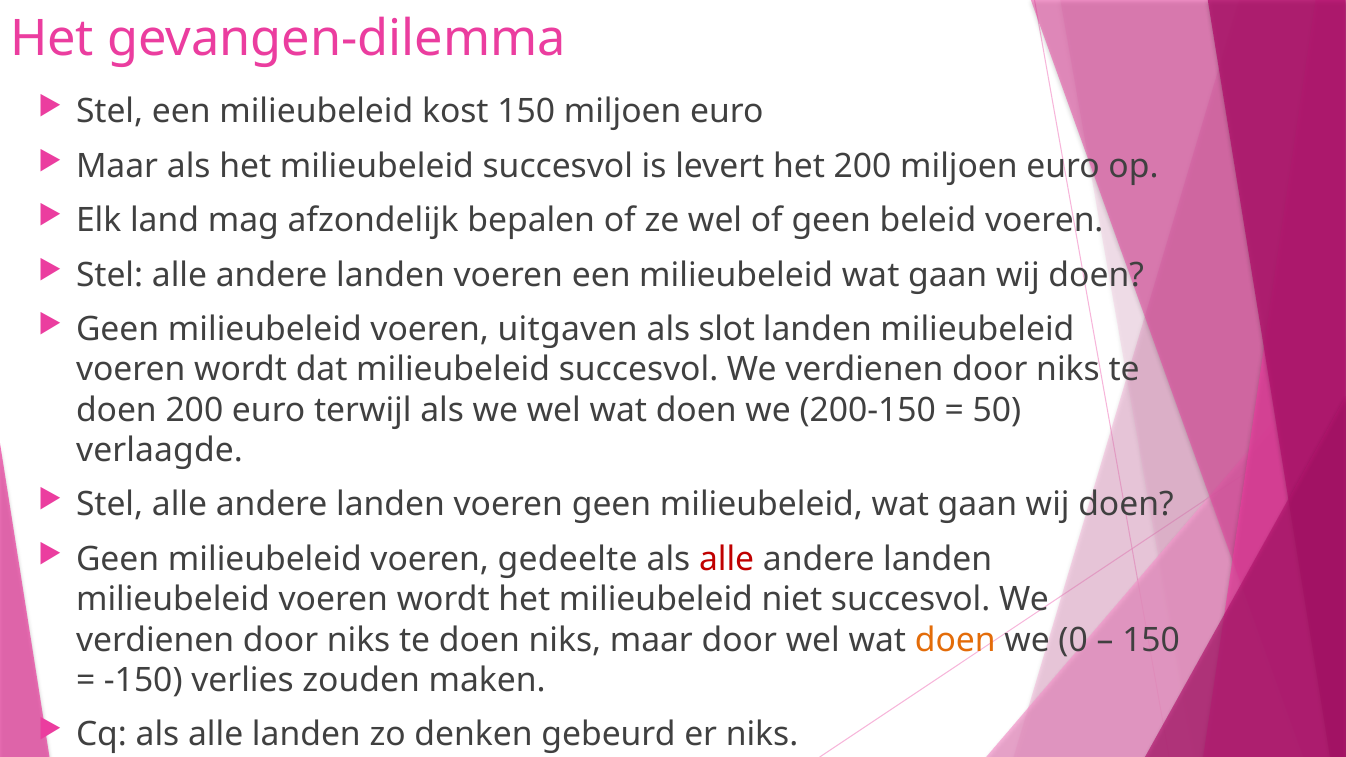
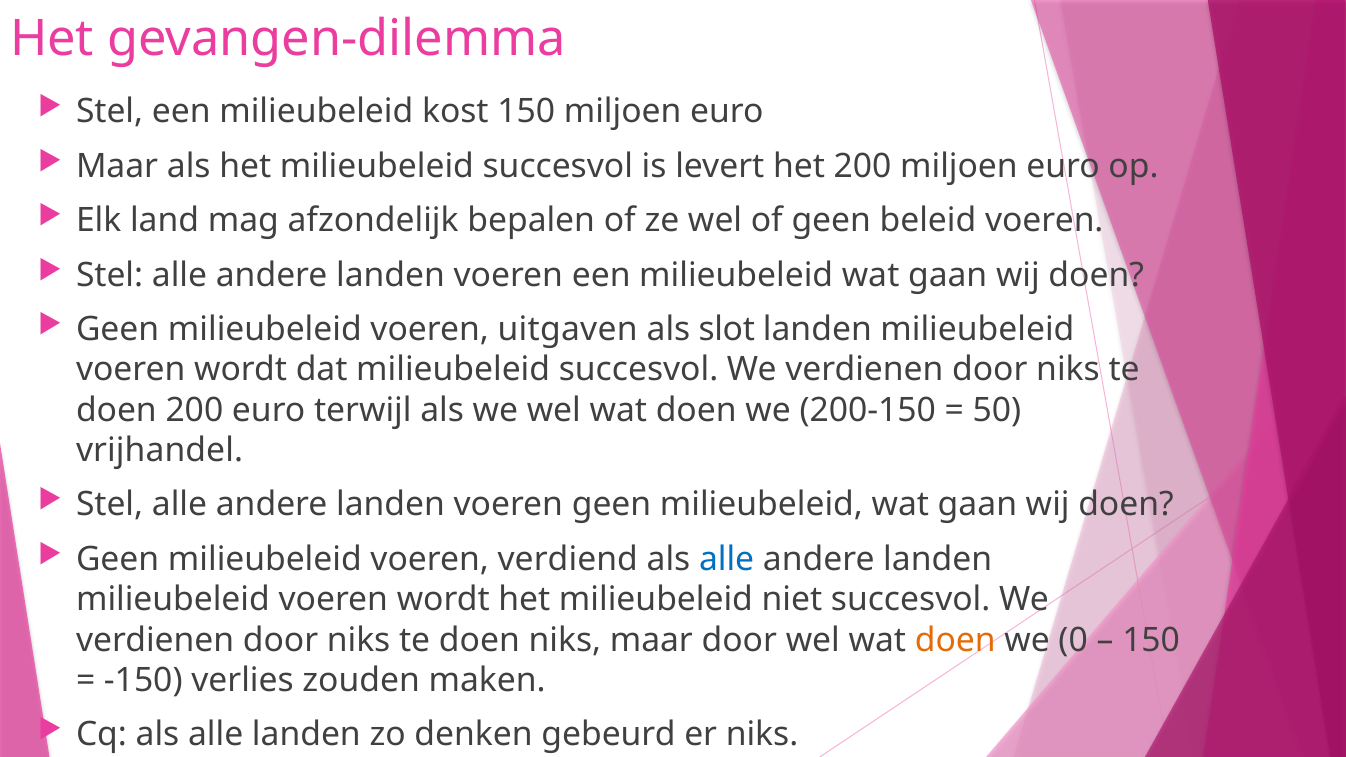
verlaagde: verlaagde -> vrijhandel
gedeelte: gedeelte -> verdiend
alle at (727, 559) colour: red -> blue
